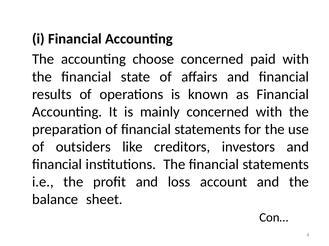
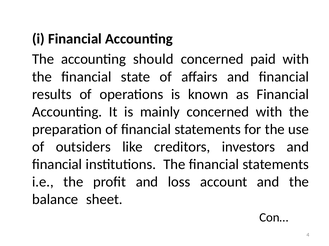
choose: choose -> should
